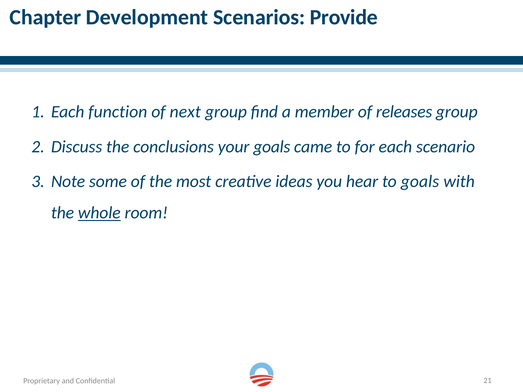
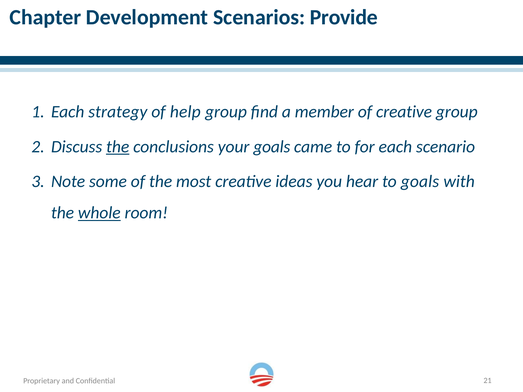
function: function -> strategy
next: next -> help
of releases: releases -> creative
the at (118, 147) underline: none -> present
